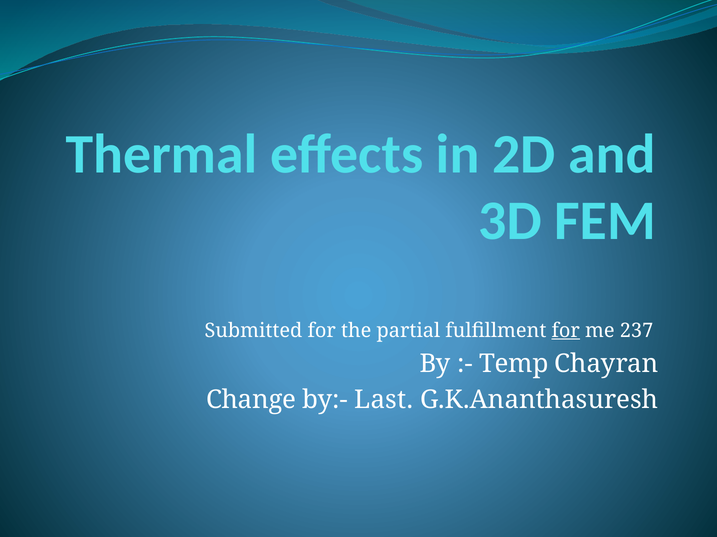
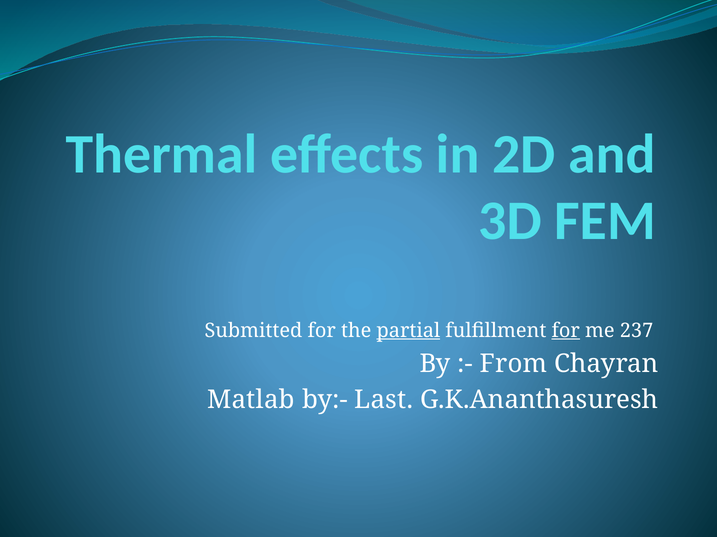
partial underline: none -> present
Temp: Temp -> From
Change: Change -> Matlab
